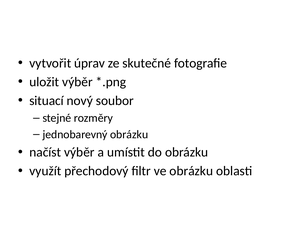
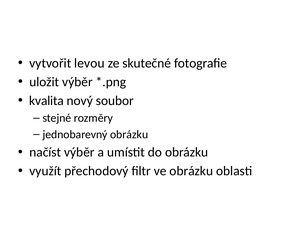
úprav: úprav -> levou
situací: situací -> kvalita
